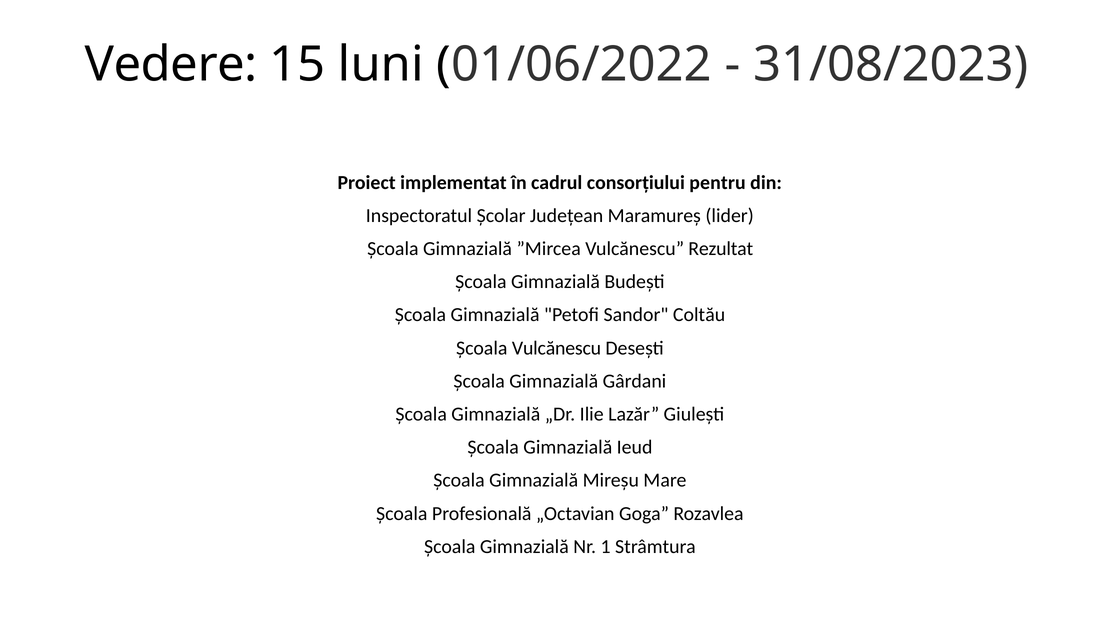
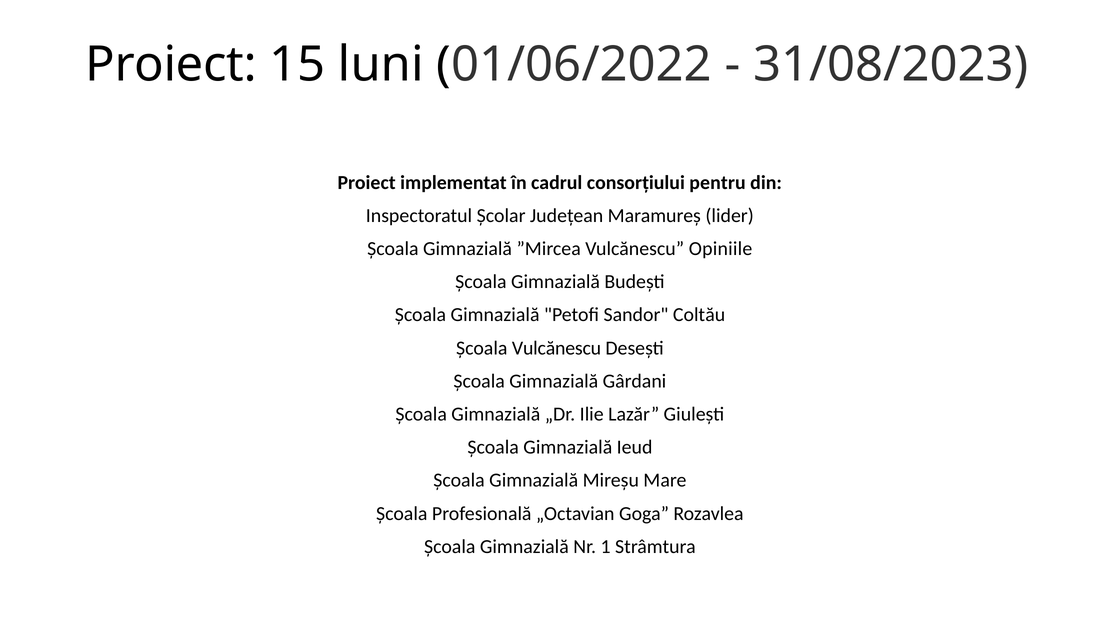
Vedere at (171, 65): Vedere -> Proiect
Rezultat: Rezultat -> Opiniile
